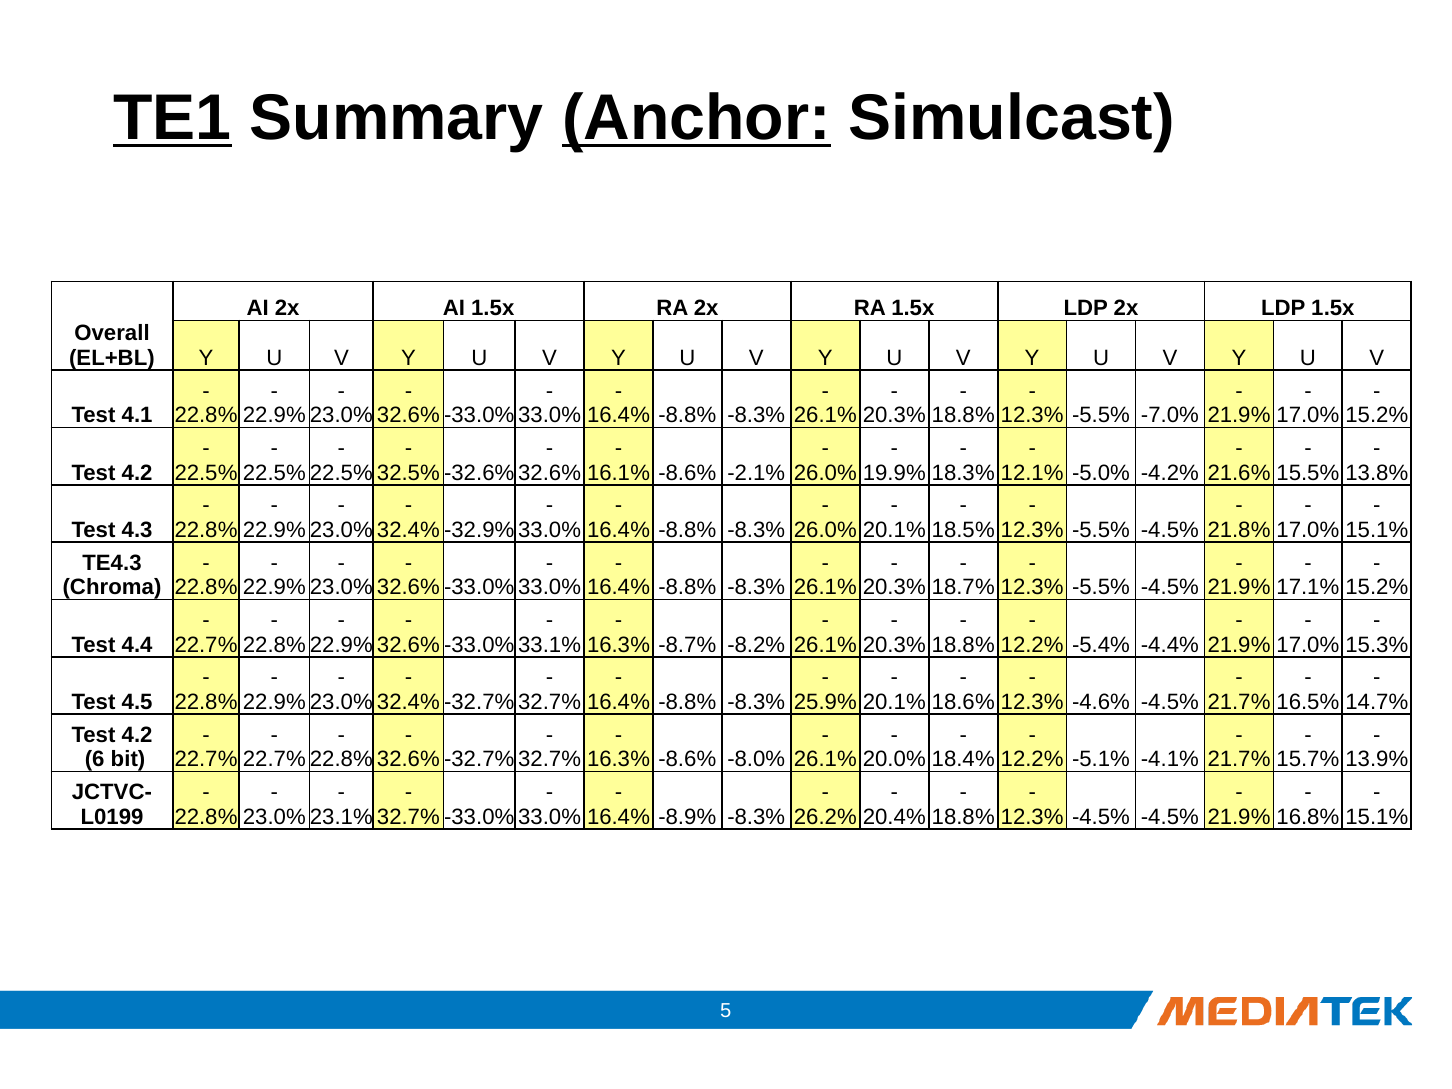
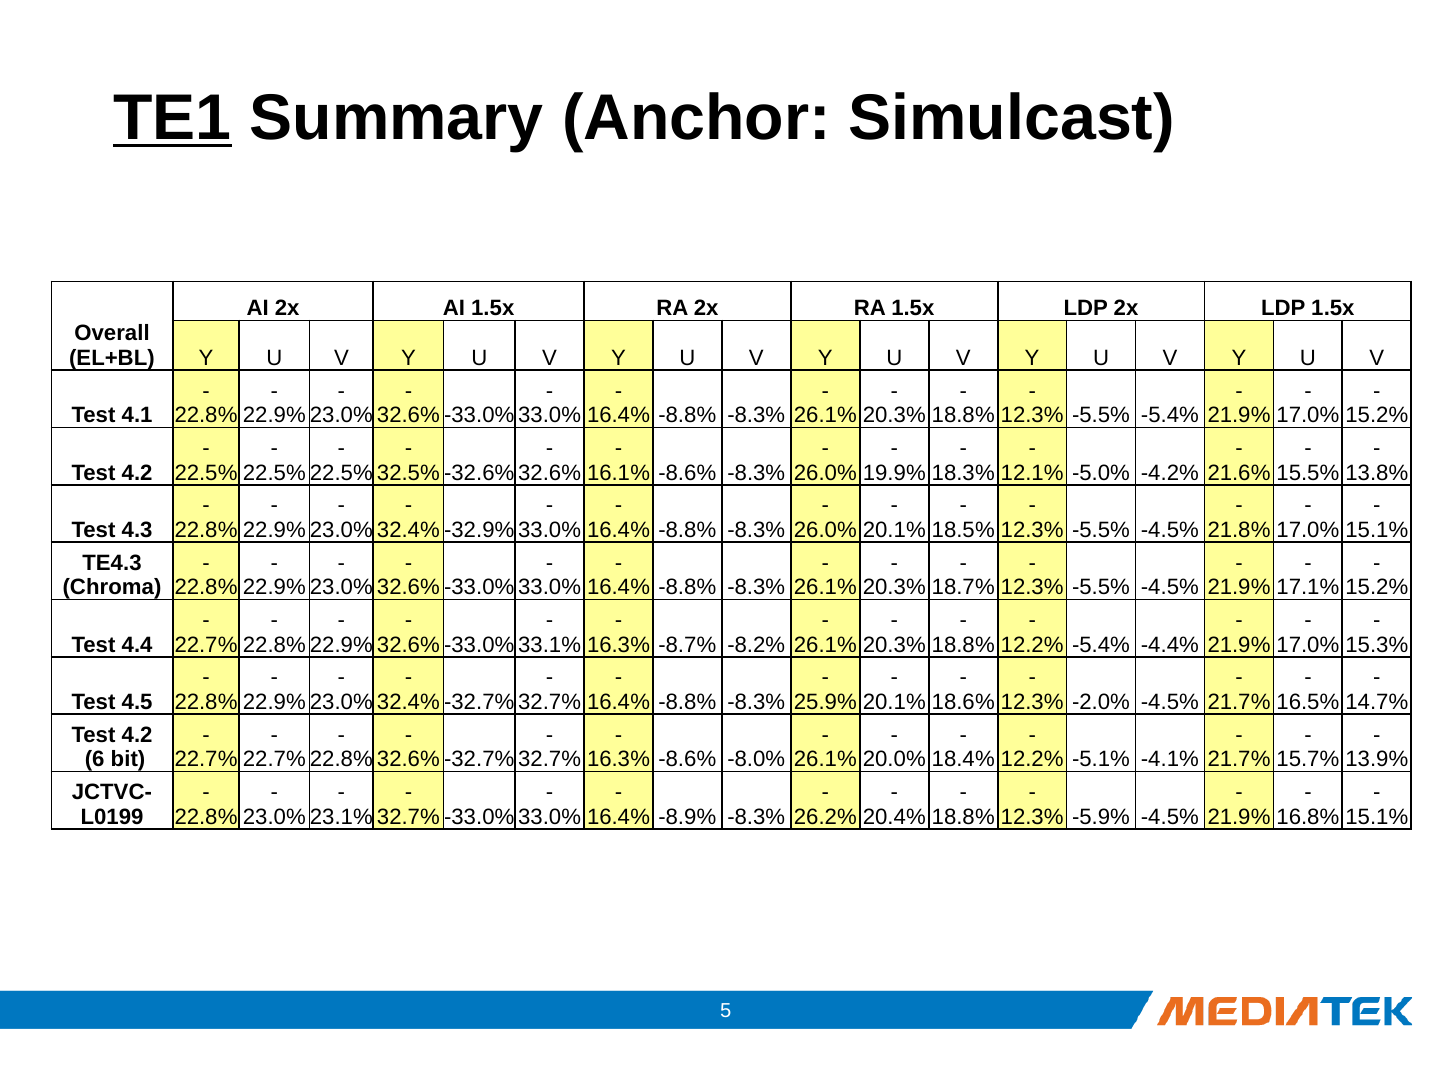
Anchor underline: present -> none
-5.5% -7.0%: -7.0% -> -5.4%
-8.6% -2.1%: -2.1% -> -8.3%
-4.6%: -4.6% -> -2.0%
-4.5% at (1101, 817): -4.5% -> -5.9%
